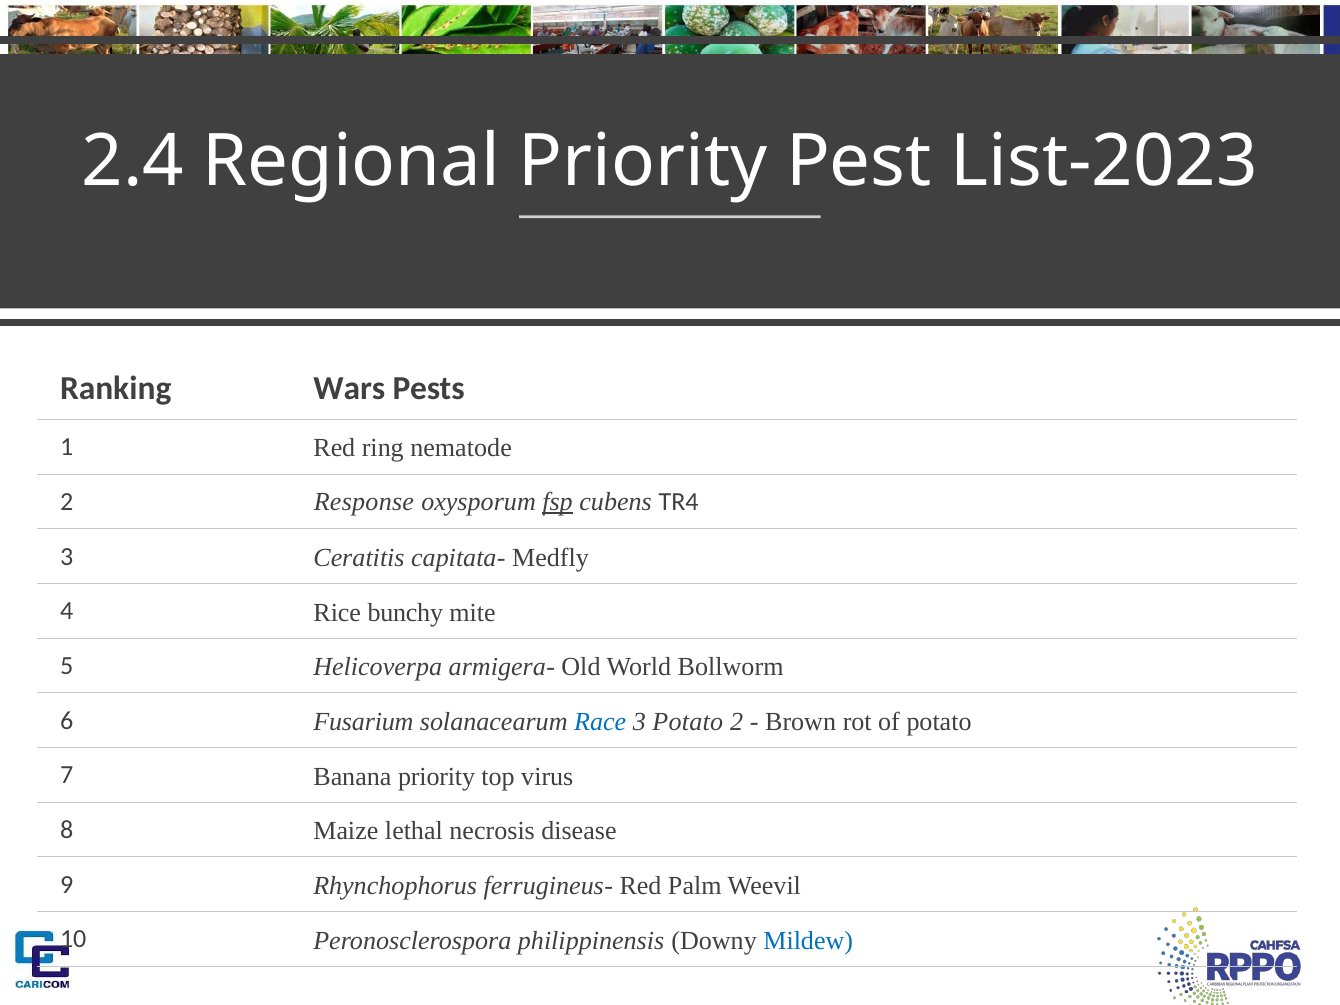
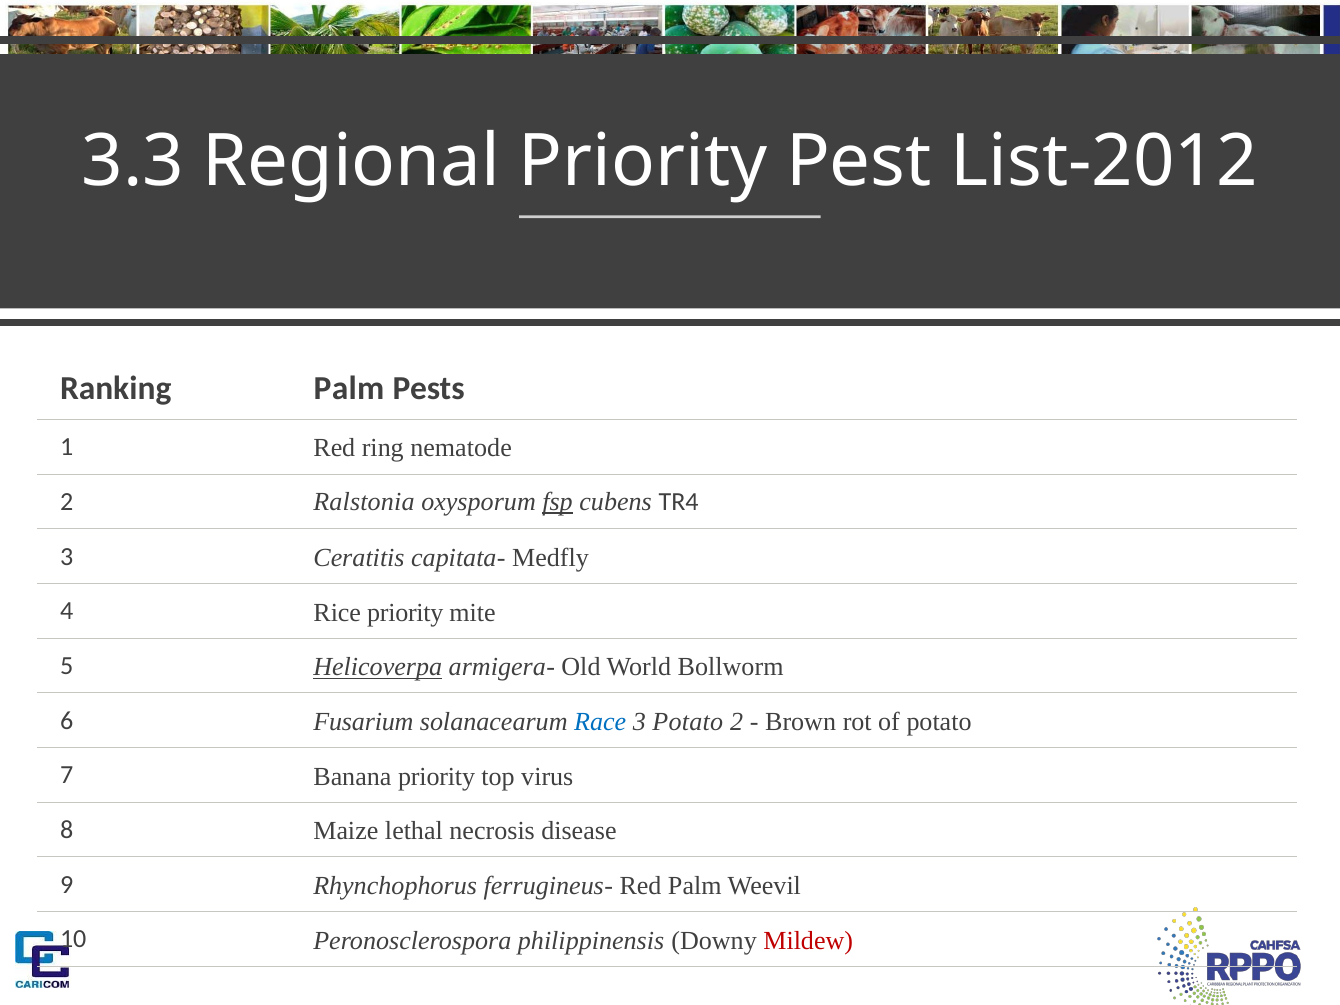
2.4: 2.4 -> 3.3
List-2023: List-2023 -> List-2012
Ranking Wars: Wars -> Palm
Response: Response -> Ralstonia
Rice bunchy: bunchy -> priority
Helicoverpa underline: none -> present
Mildew colour: blue -> red
